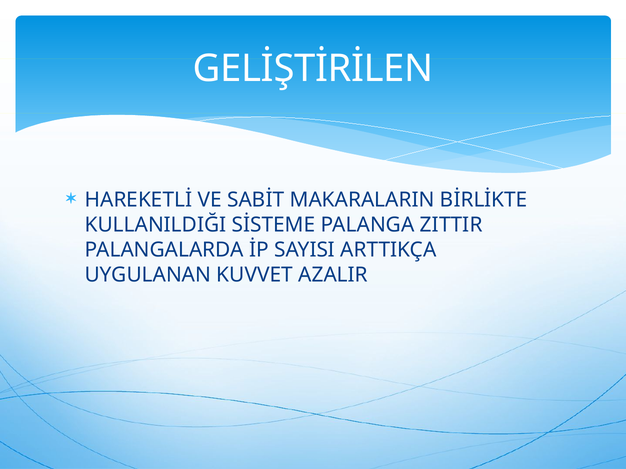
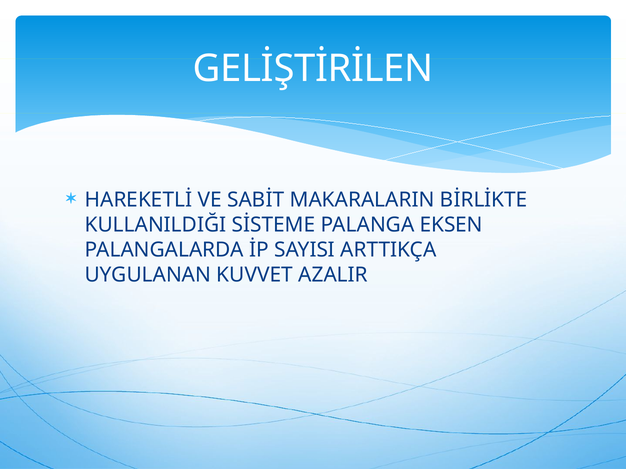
ZITTIR: ZITTIR -> EKSEN
